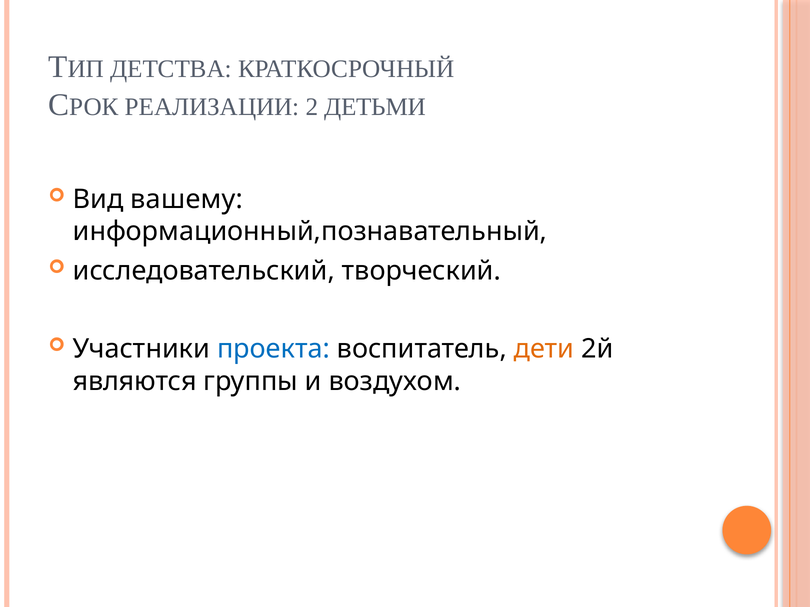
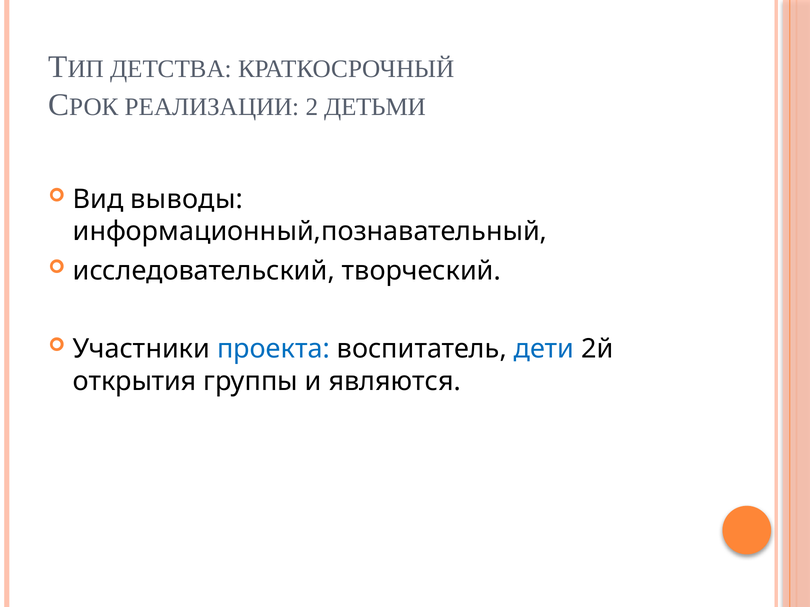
вашему: вашему -> выводы
дети colour: orange -> blue
являются: являются -> открытия
воздухом: воздухом -> являются
